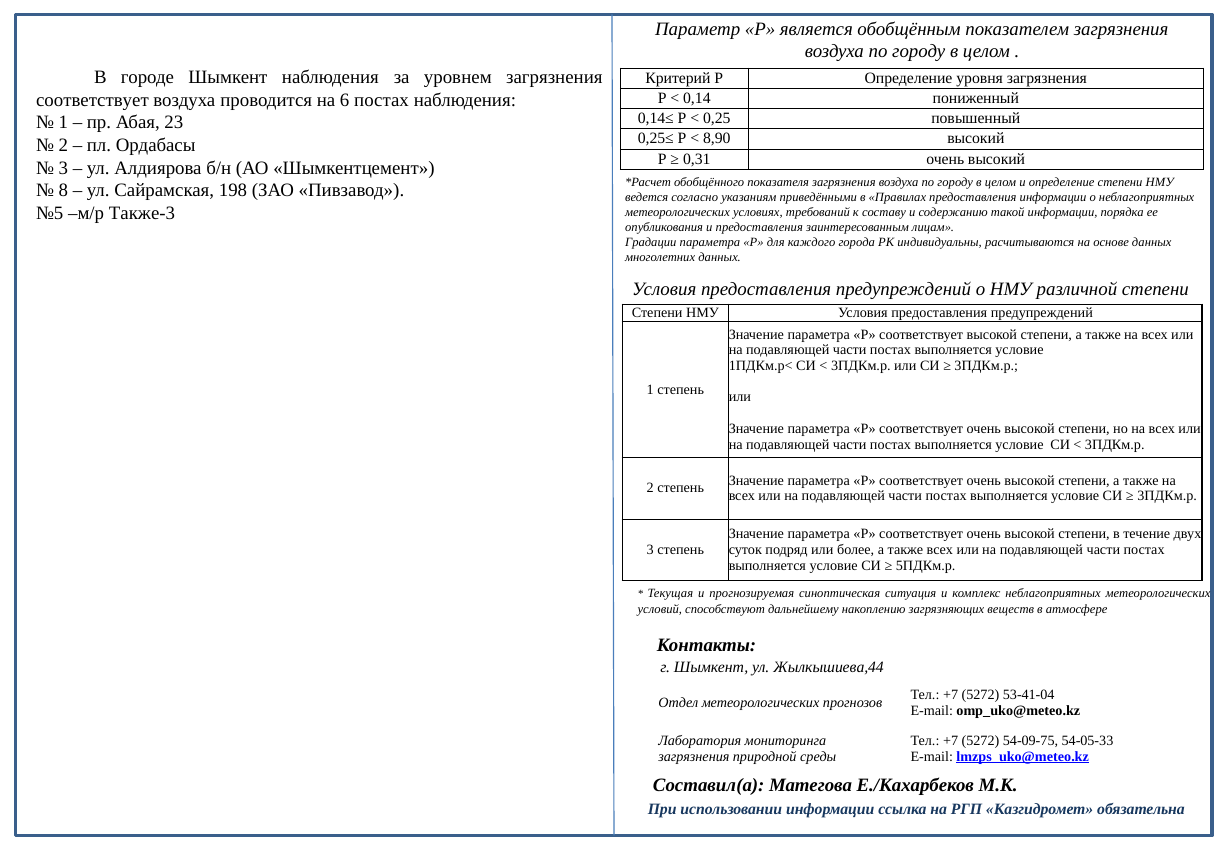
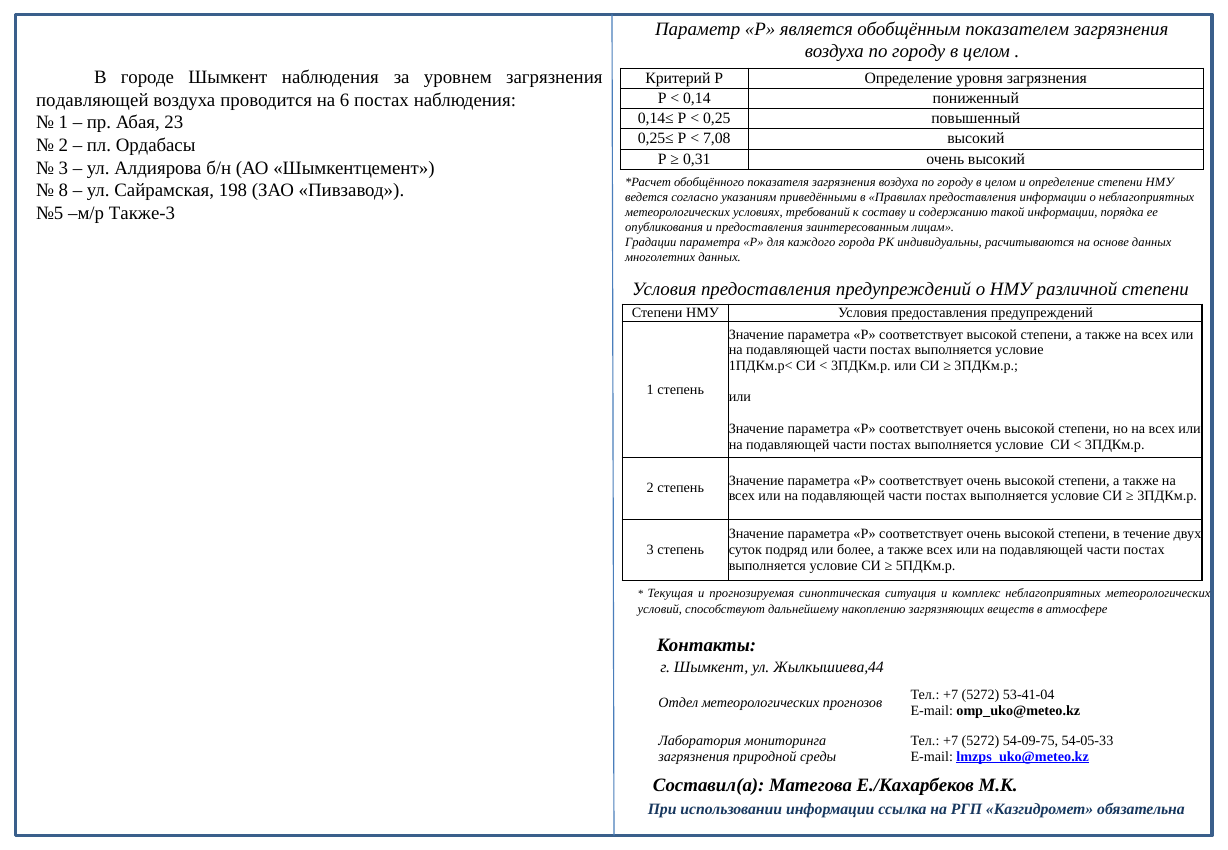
соответствует at (92, 100): соответствует -> подавляющей
8,90: 8,90 -> 7,08
